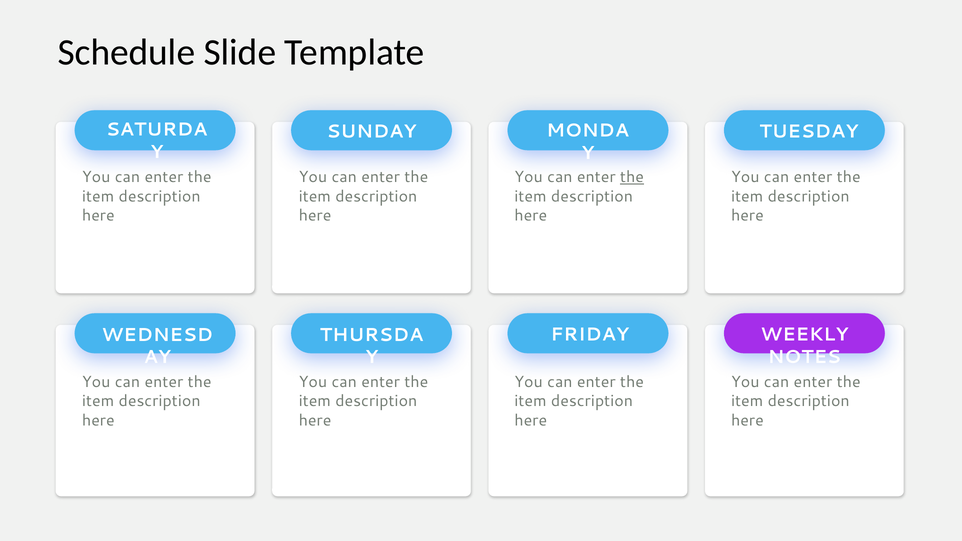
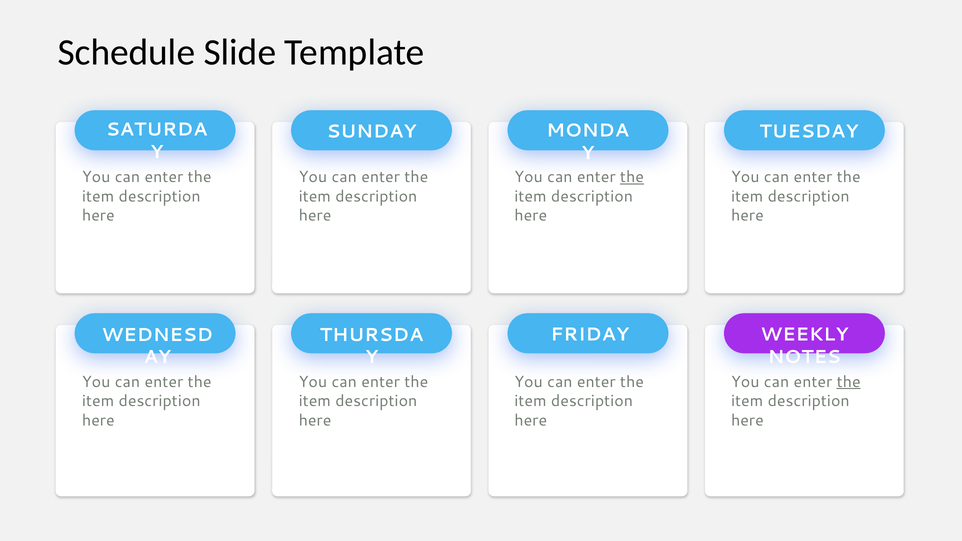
the at (849, 382) underline: none -> present
